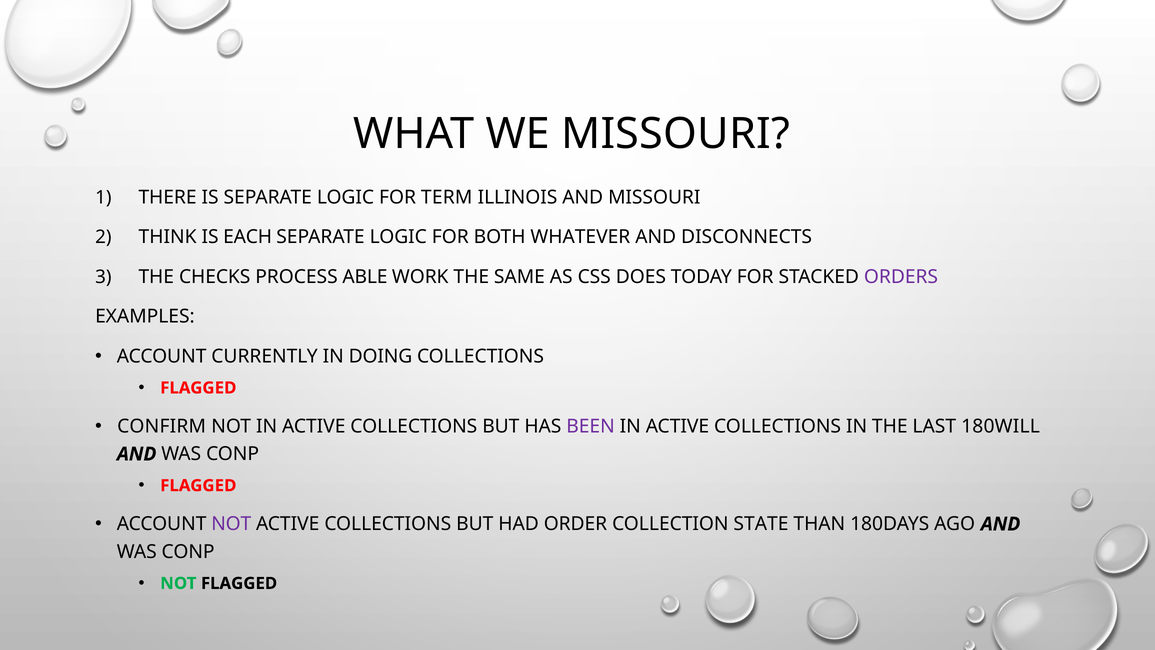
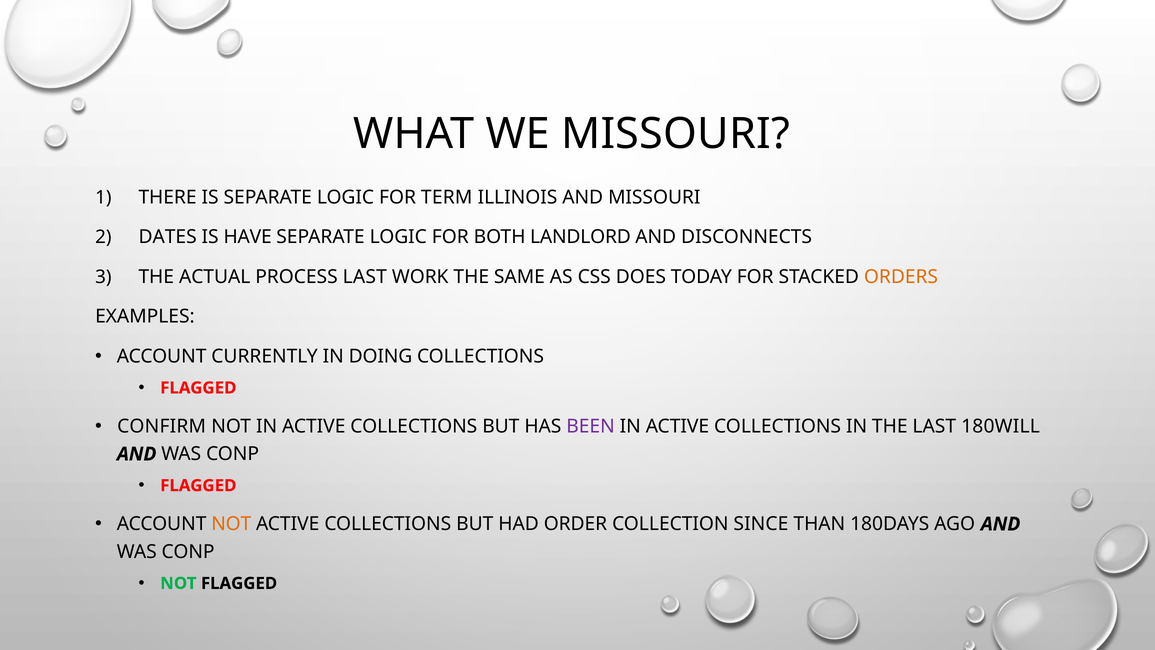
THINK: THINK -> DATES
EACH: EACH -> HAVE
WHATEVER: WHATEVER -> LANDLORD
CHECKS: CHECKS -> ACTUAL
PROCESS ABLE: ABLE -> LAST
ORDERS colour: purple -> orange
NOT at (231, 524) colour: purple -> orange
STATE: STATE -> SINCE
